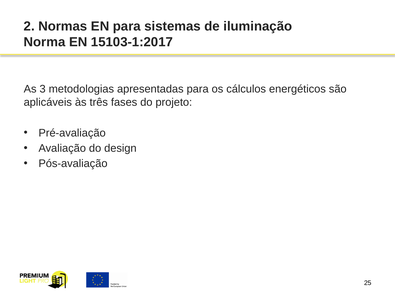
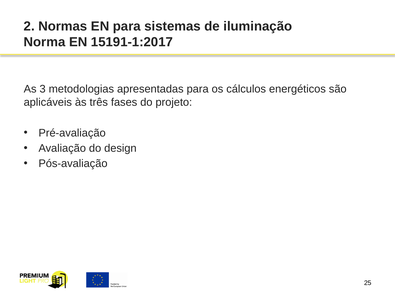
15103-1:2017: 15103-1:2017 -> 15191-1:2017
